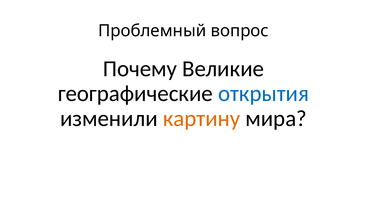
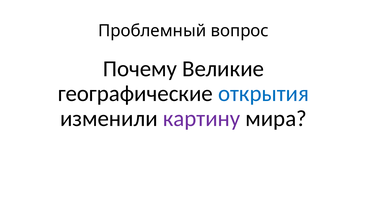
картину colour: orange -> purple
